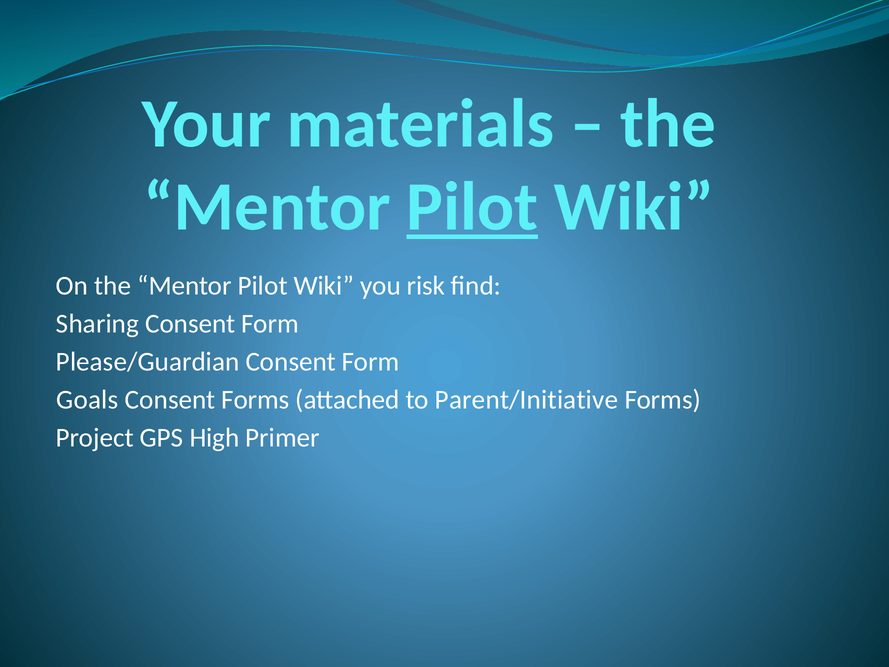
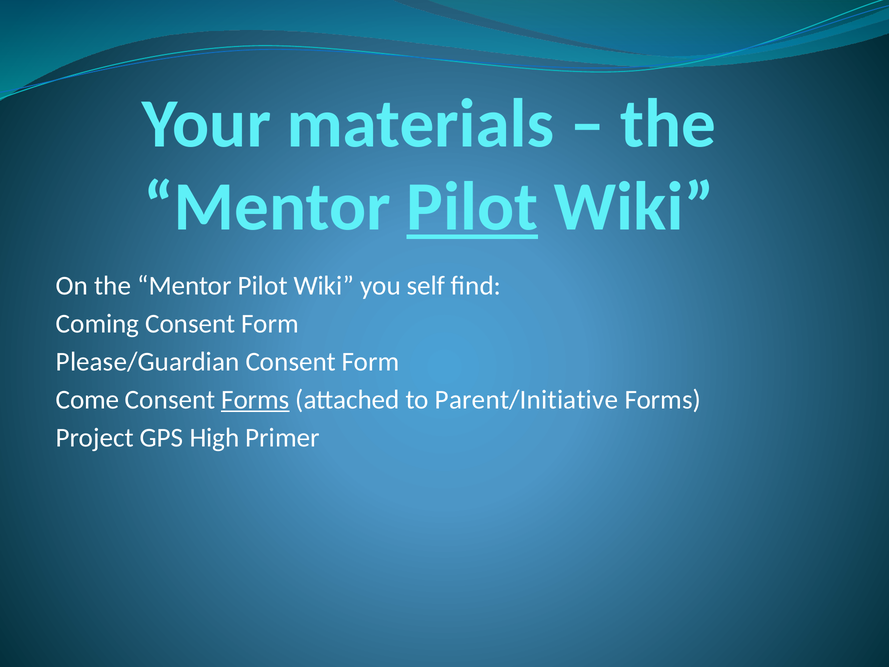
risk: risk -> self
Sharing: Sharing -> Coming
Goals: Goals -> Come
Forms at (255, 400) underline: none -> present
